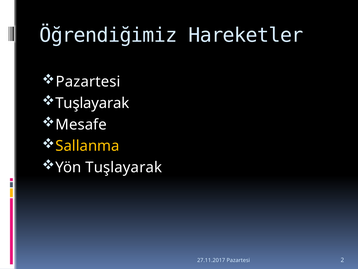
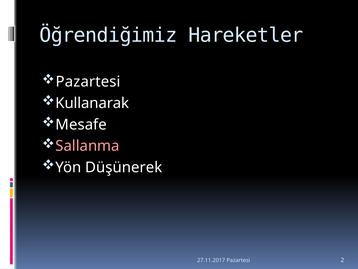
Tuşlayarak at (92, 103): Tuşlayarak -> Kullanarak
Sallanma colour: yellow -> pink
Yön Tuşlayarak: Tuşlayarak -> Düşünerek
